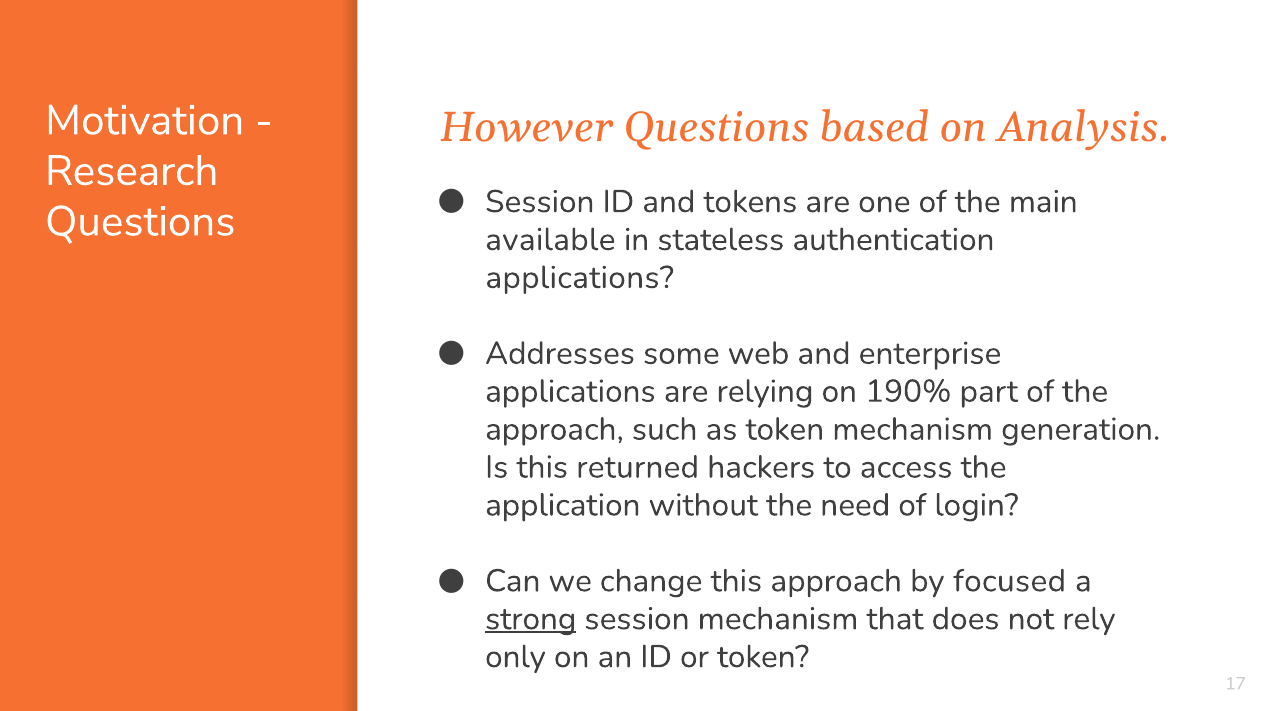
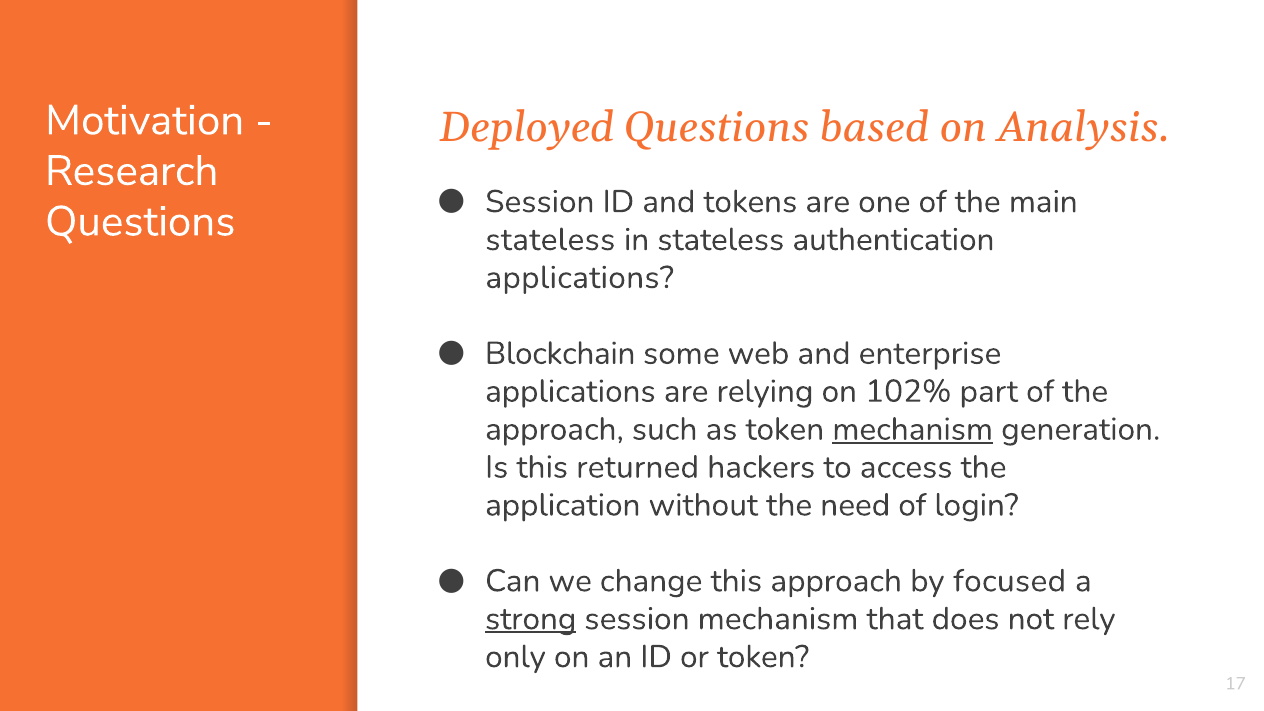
However: However -> Deployed
available at (550, 240): available -> stateless
Addresses: Addresses -> Blockchain
190%: 190% -> 102%
mechanism at (913, 429) underline: none -> present
